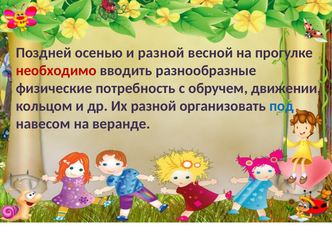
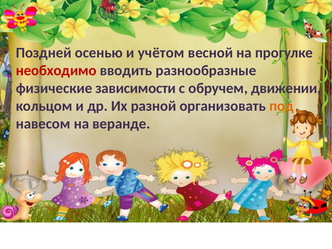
и разной: разной -> учётом
потребность: потребность -> зависимости
под colour: blue -> orange
